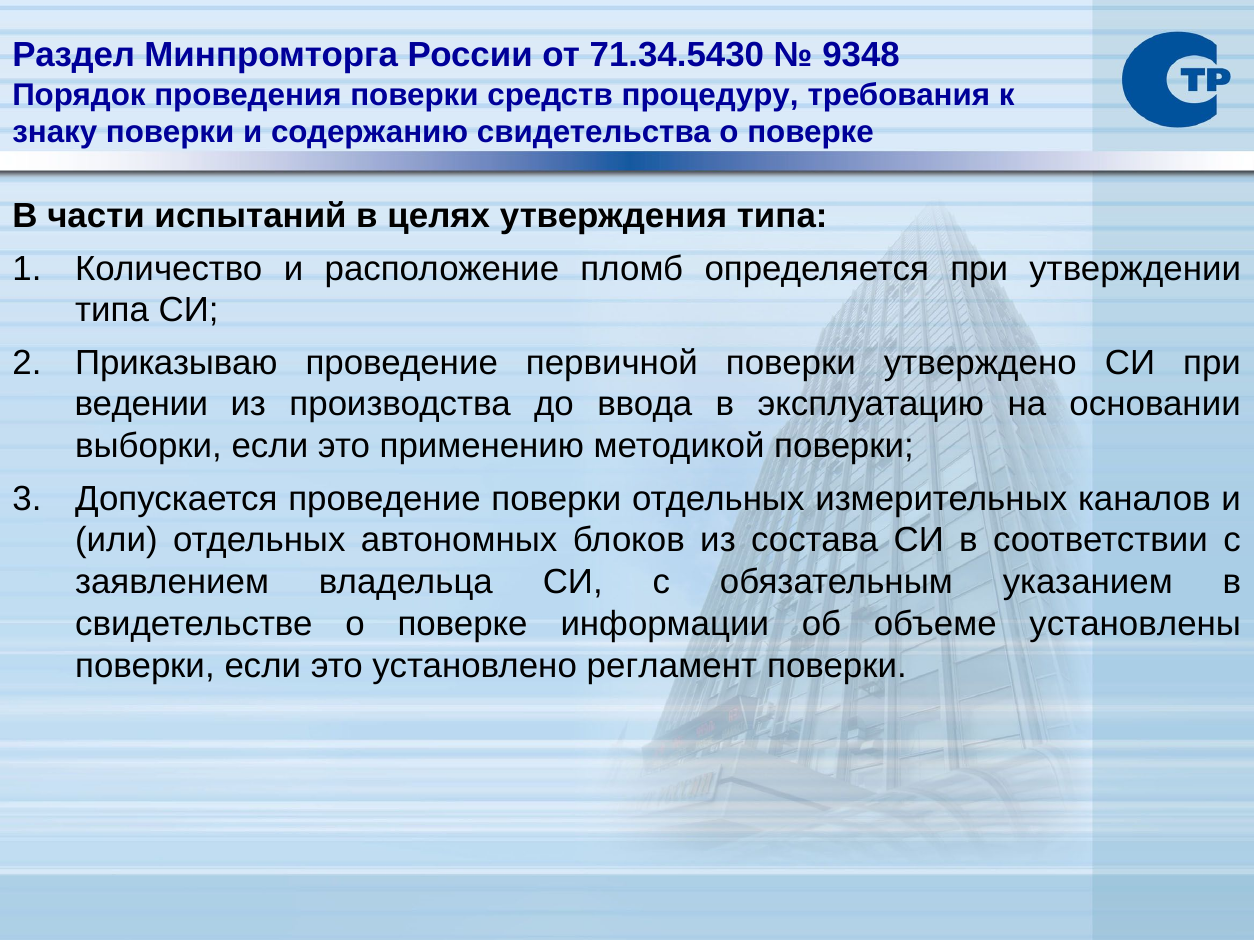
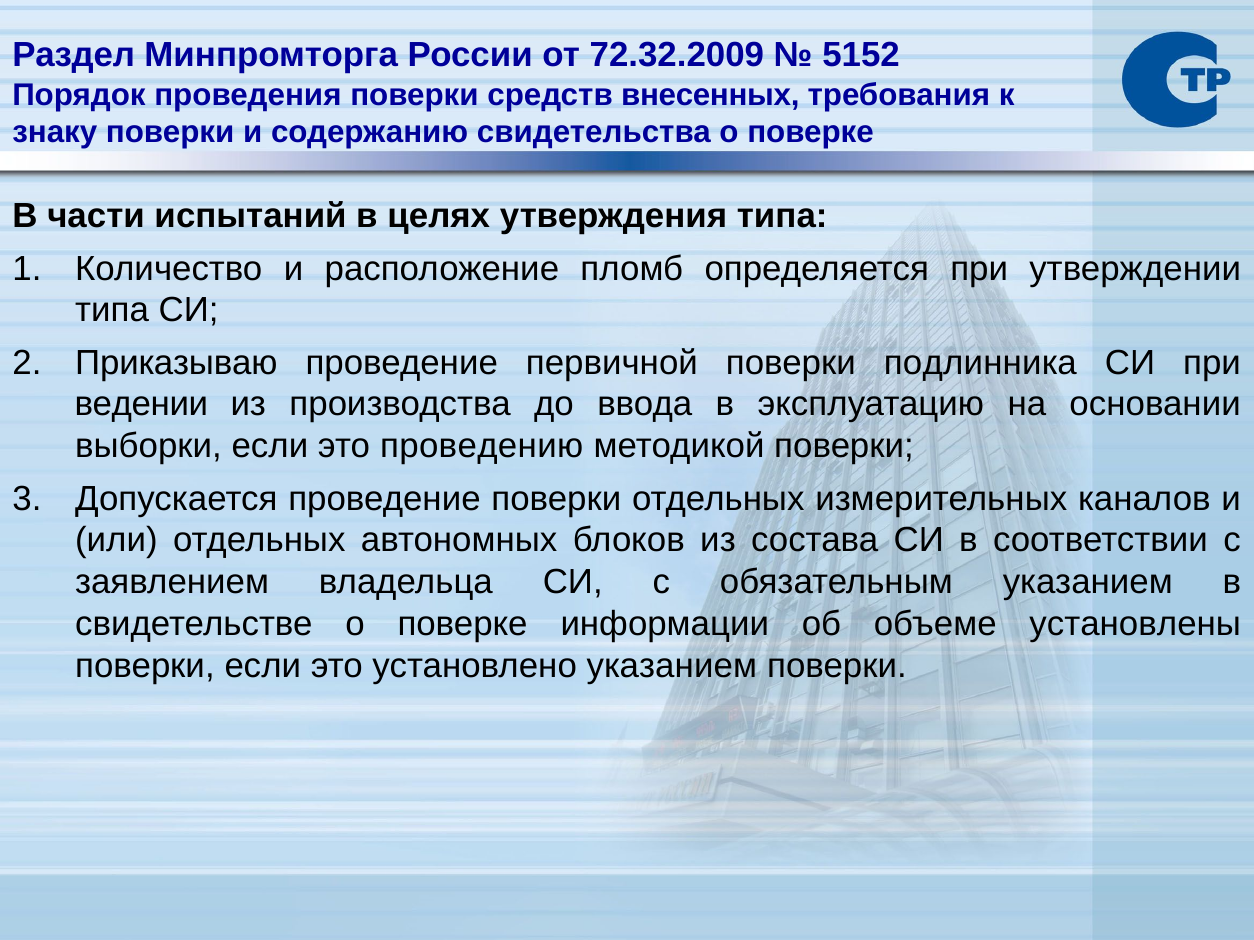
71.34.5430: 71.34.5430 -> 72.32.2009
9348: 9348 -> 5152
процедуру: процедуру -> внесенных
утверждено: утверждено -> подлинника
применению: применению -> проведению
установлено регламент: регламент -> указанием
